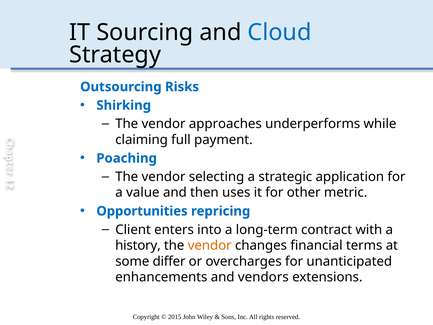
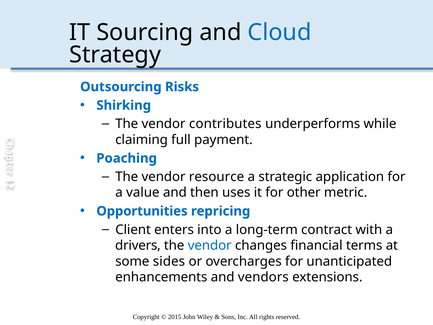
approaches: approaches -> contributes
selecting: selecting -> resource
history: history -> drivers
vendor at (210, 245) colour: orange -> blue
differ: differ -> sides
